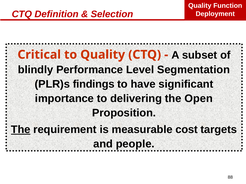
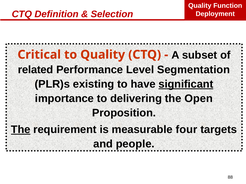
blindly: blindly -> related
findings: findings -> existing
significant underline: none -> present
cost: cost -> four
